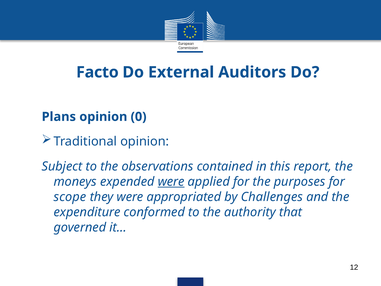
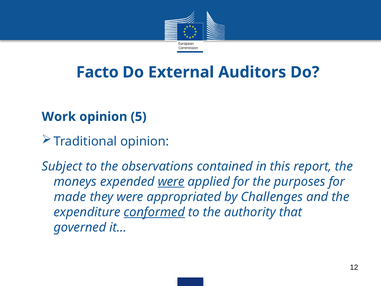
Plans: Plans -> Work
0: 0 -> 5
scope: scope -> made
conformed underline: none -> present
